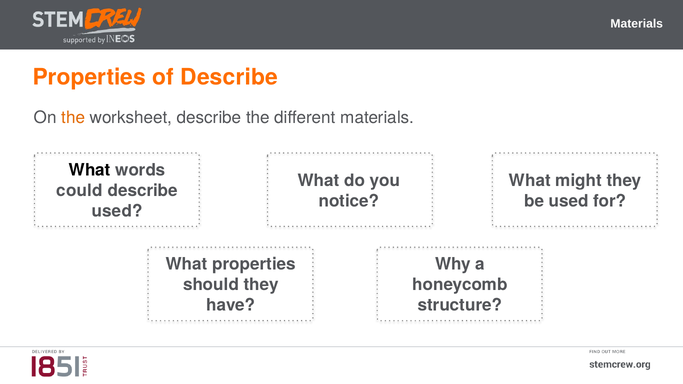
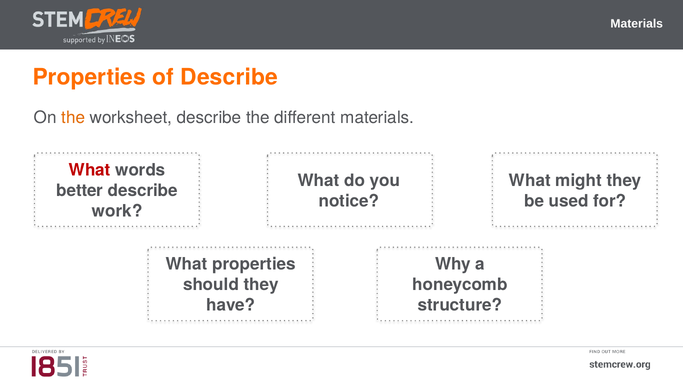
What at (90, 170) colour: black -> red
could: could -> better
used at (117, 211): used -> work
